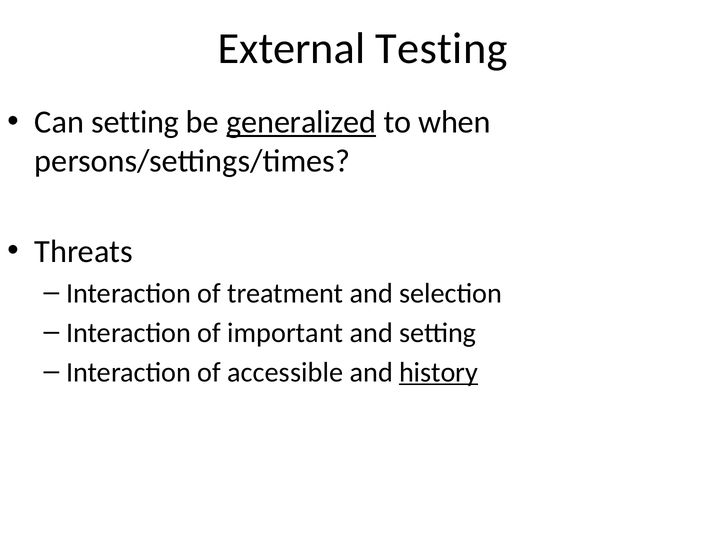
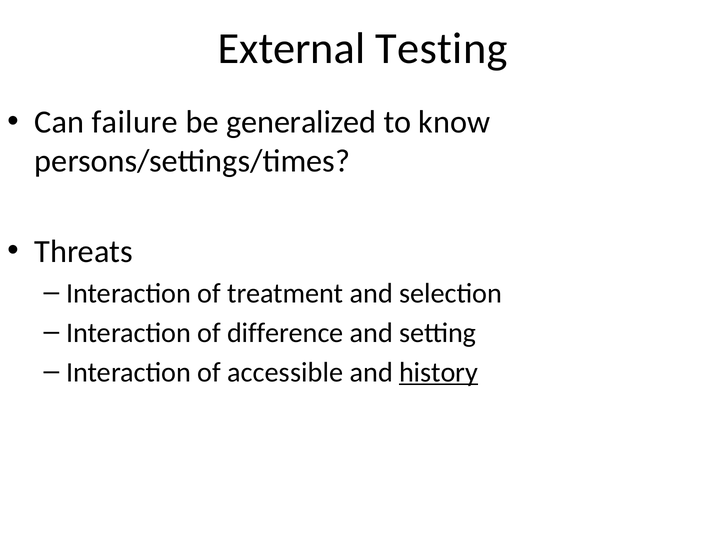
Can setting: setting -> failure
generalized underline: present -> none
when: when -> know
important: important -> difference
